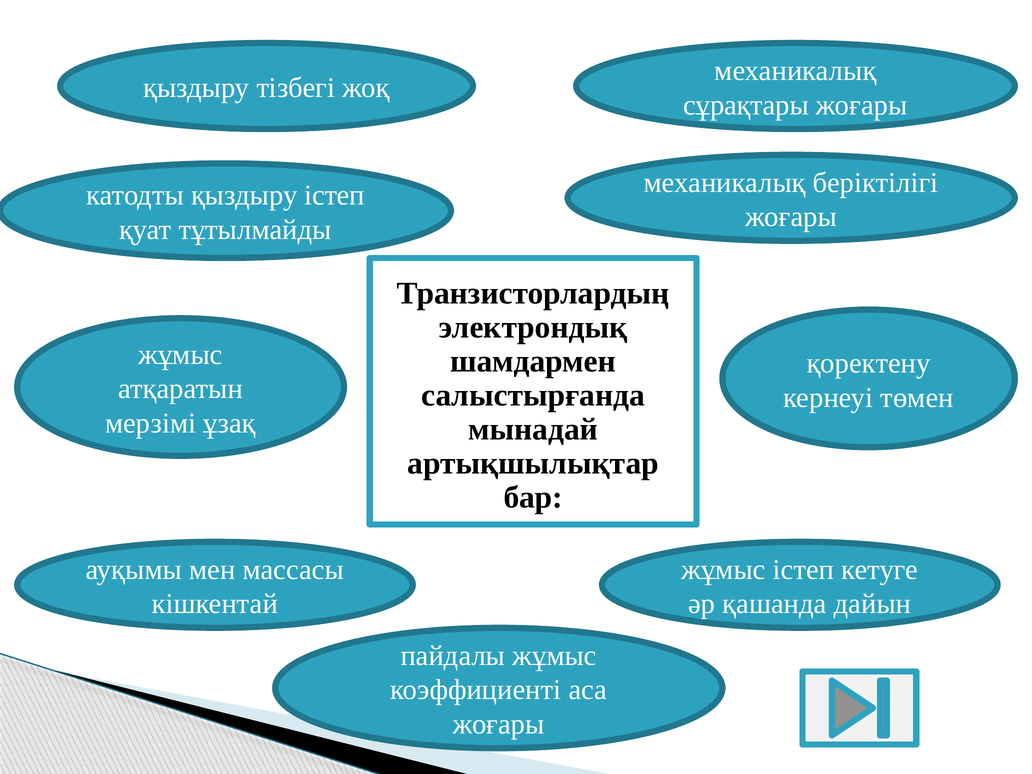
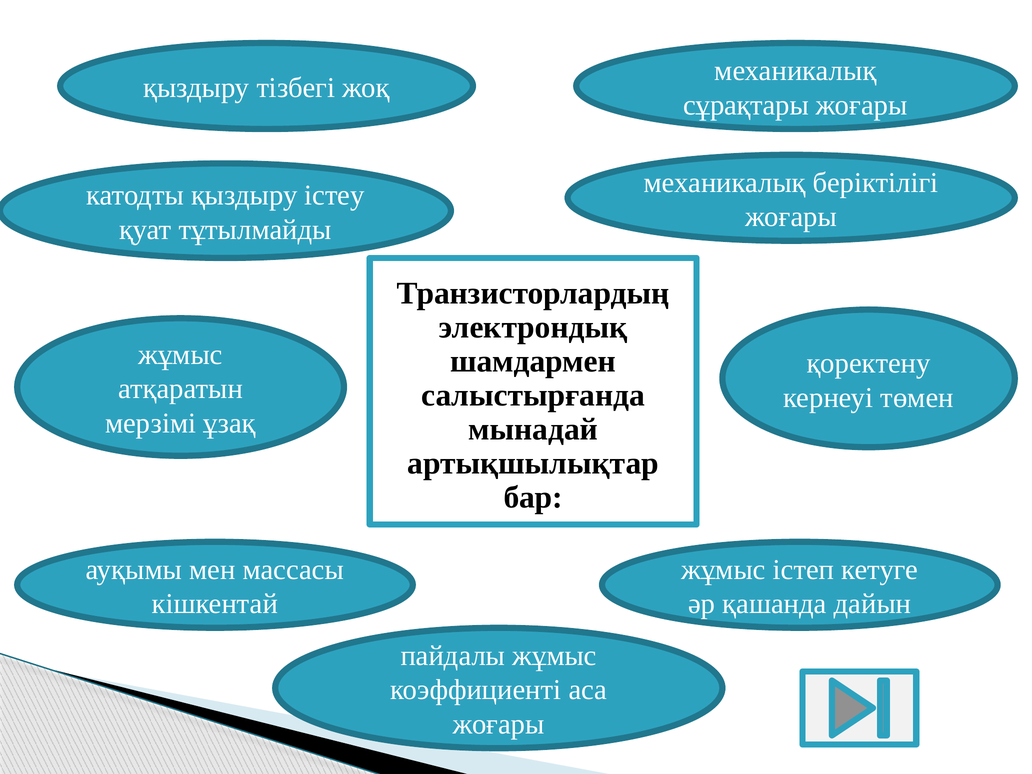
қыздыру істеп: істеп -> істеу
